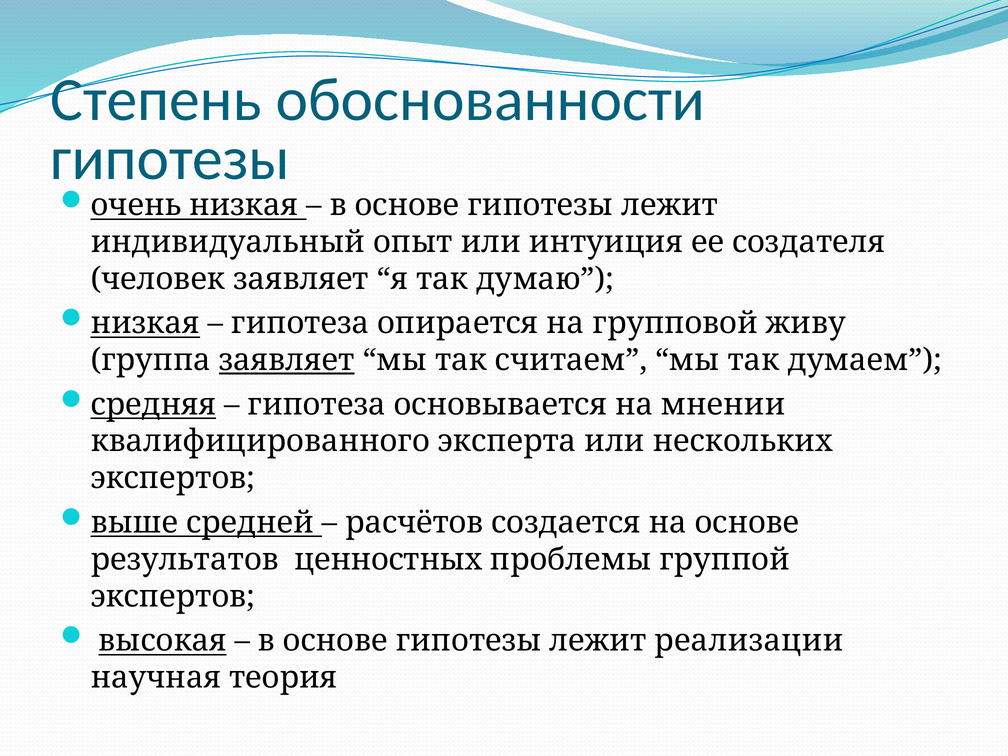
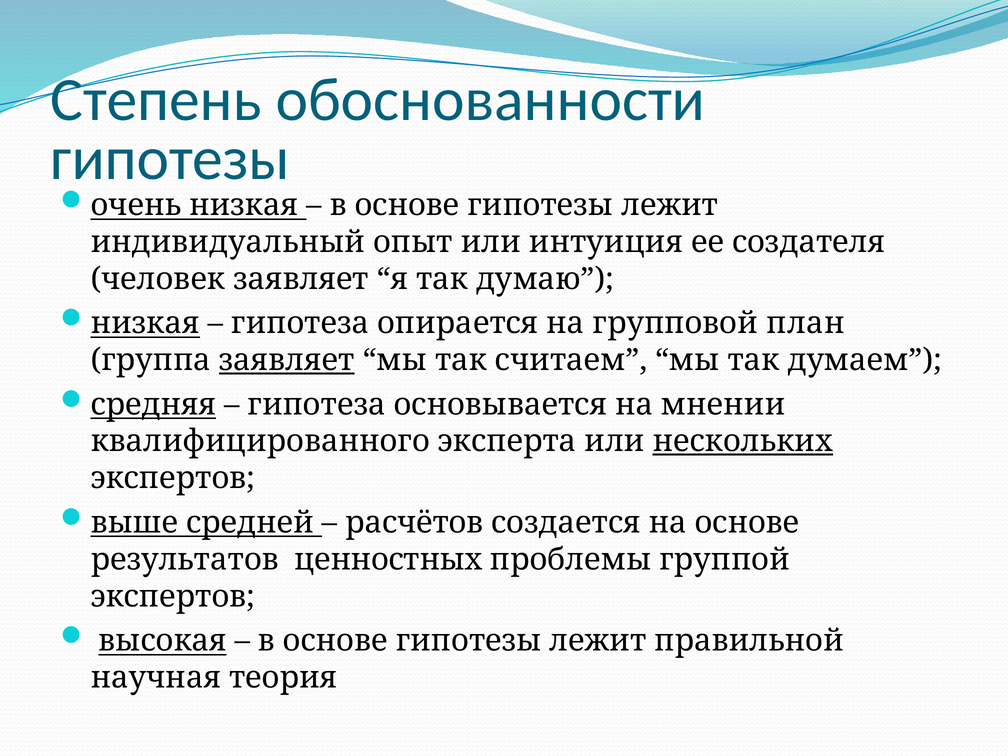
живу: живу -> план
нескольких underline: none -> present
реализации: реализации -> правильной
